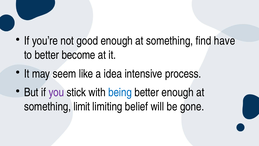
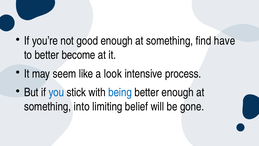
idea: idea -> look
you colour: purple -> blue
limit: limit -> into
